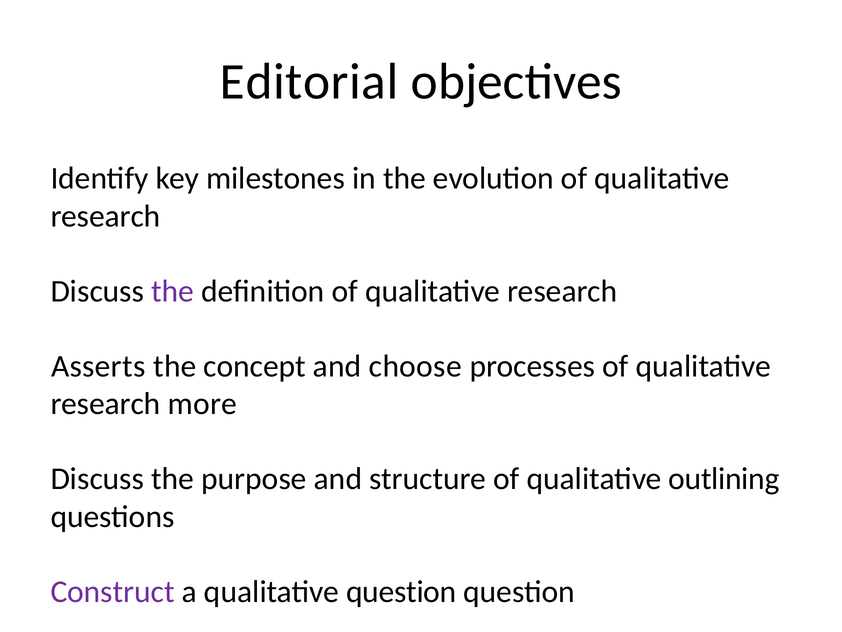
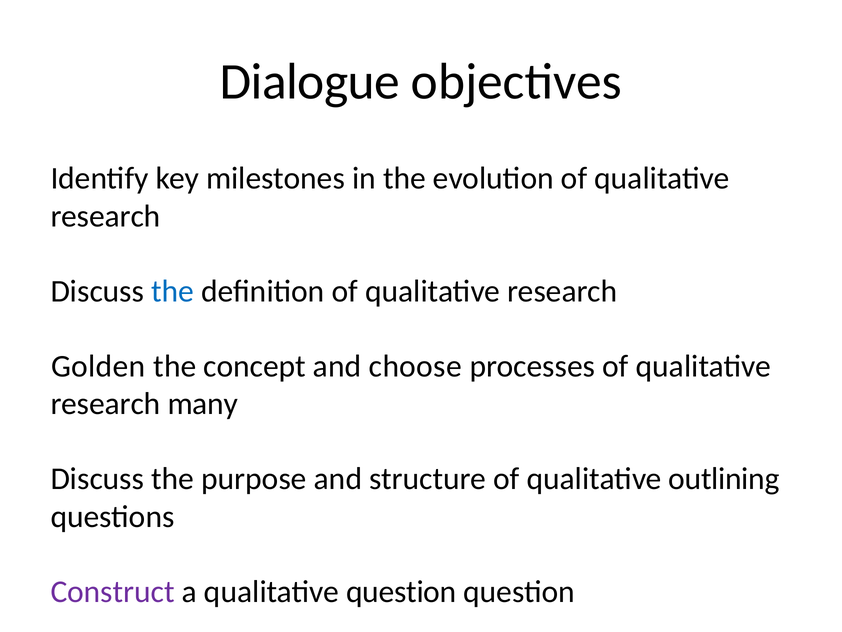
Editorial: Editorial -> Dialogue
the at (173, 291) colour: purple -> blue
Asserts: Asserts -> Golden
more: more -> many
